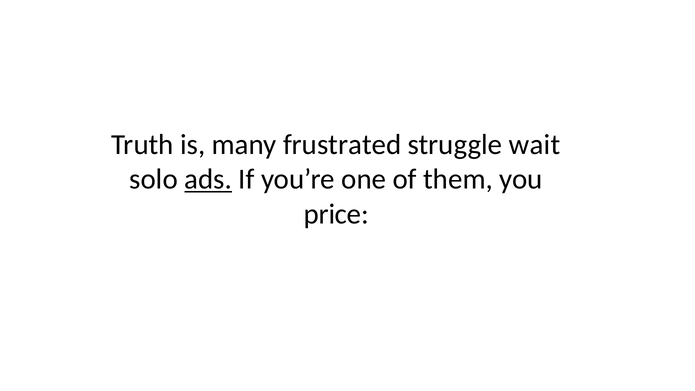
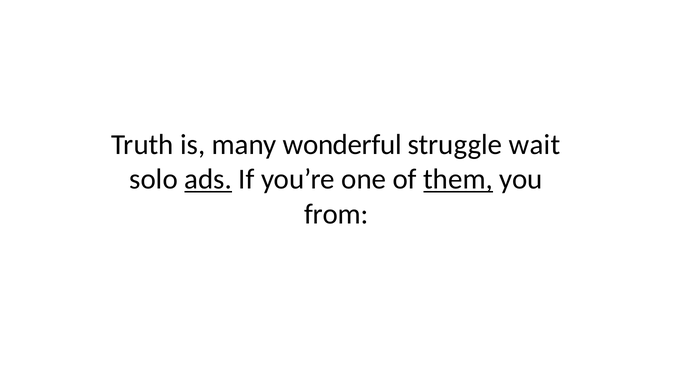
frustrated: frustrated -> wonderful
them underline: none -> present
price: price -> from
